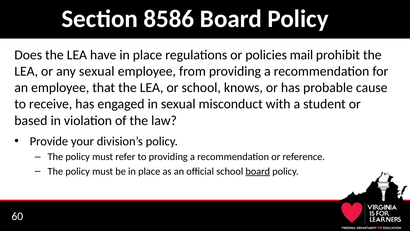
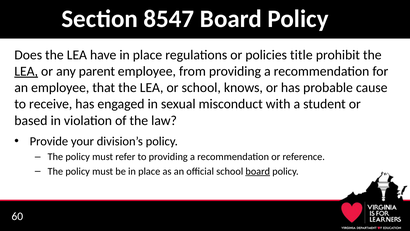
8586: 8586 -> 8547
mail: mail -> title
LEA at (26, 71) underline: none -> present
any sexual: sexual -> parent
